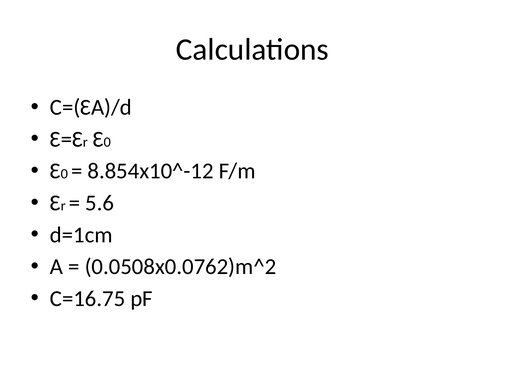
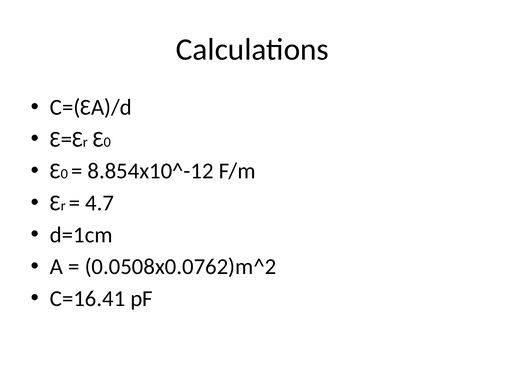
5.6: 5.6 -> 4.7
C=16.75: C=16.75 -> C=16.41
